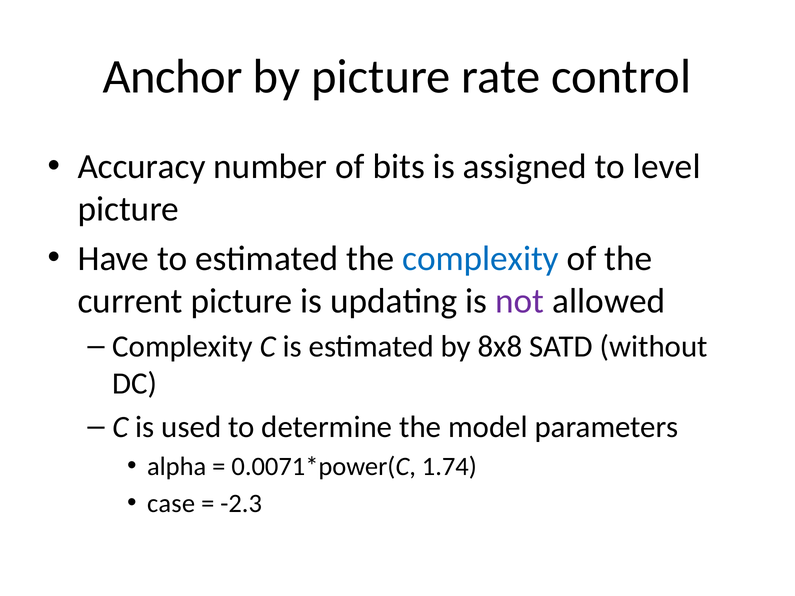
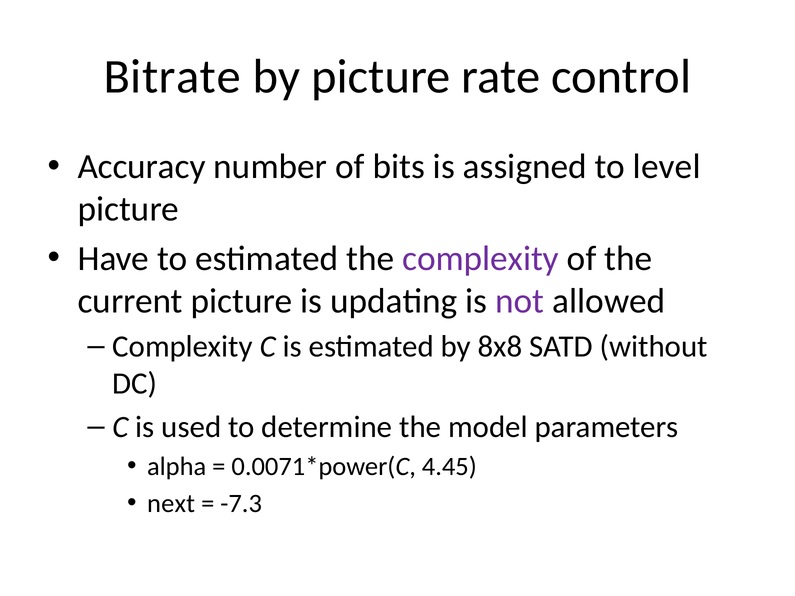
Anchor: Anchor -> Bitrate
complexity at (481, 259) colour: blue -> purple
1.74: 1.74 -> 4.45
case: case -> next
-2.3: -2.3 -> -7.3
